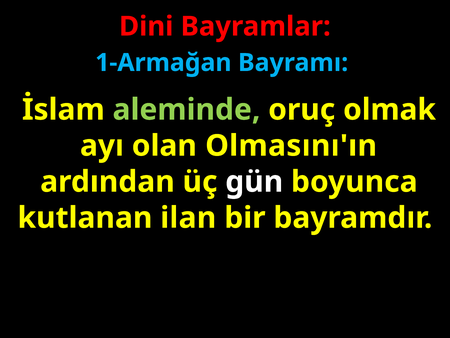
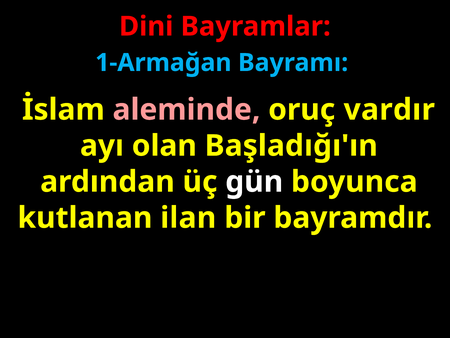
aleminde colour: light green -> pink
olmak: olmak -> vardır
Olmasını'ın: Olmasını'ın -> Başladığı'ın
